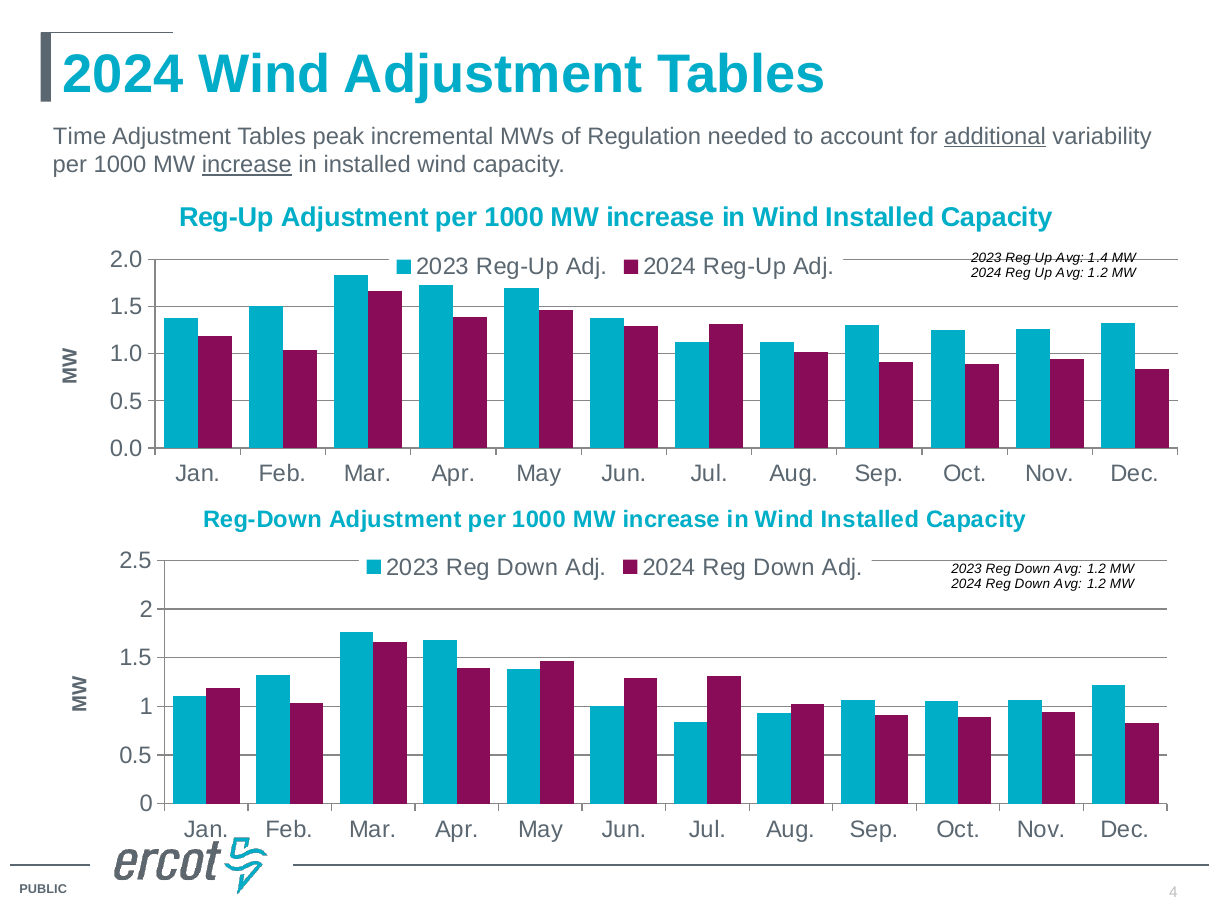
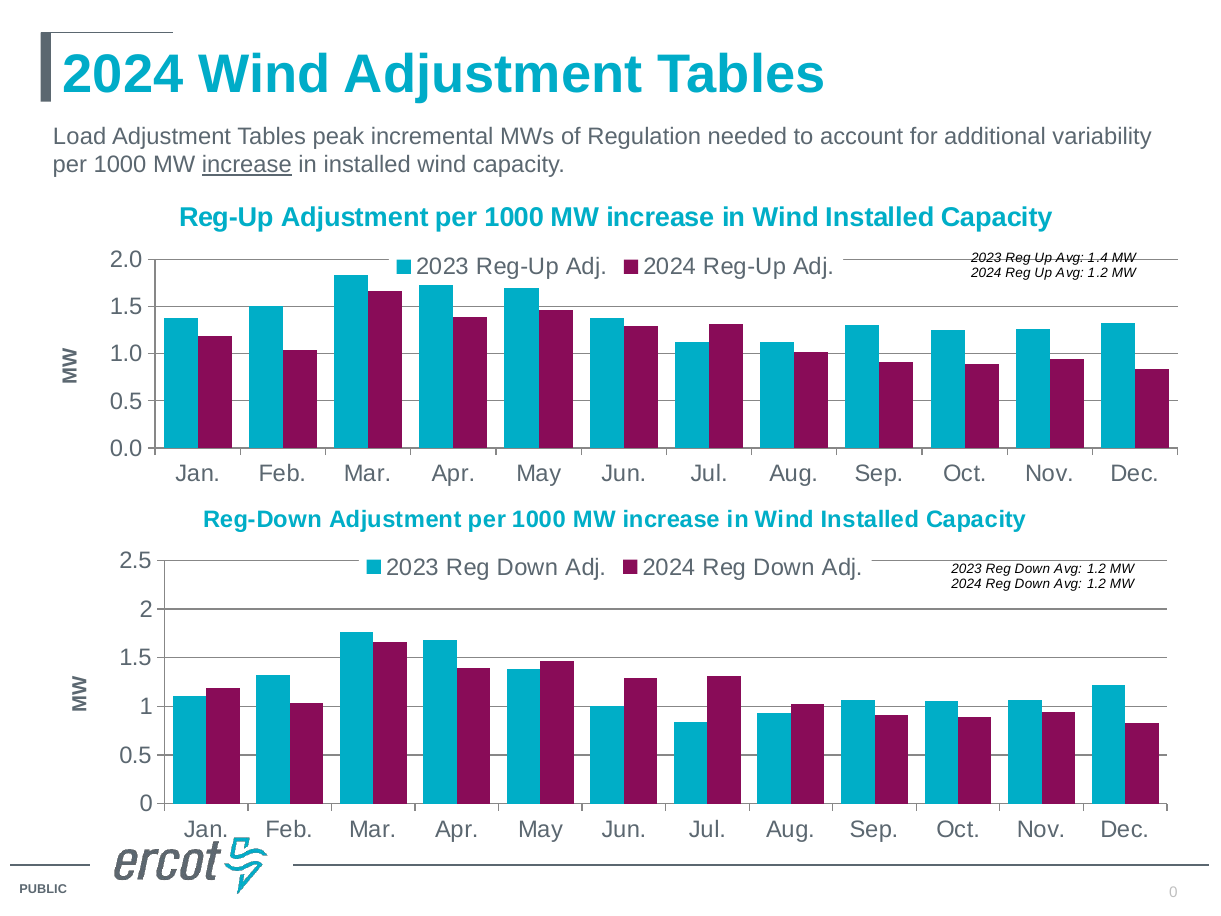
Time: Time -> Load
additional underline: present -> none
4 at (1173, 892): 4 -> 0
